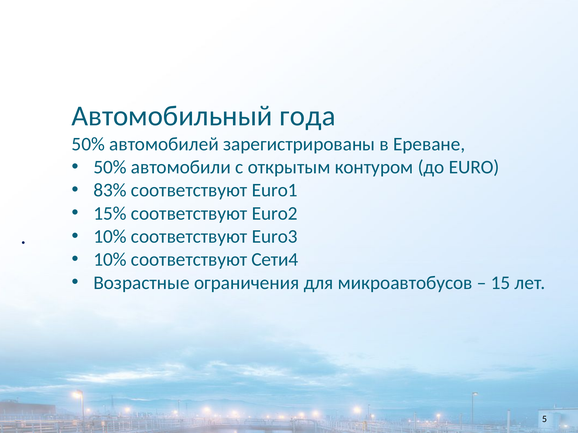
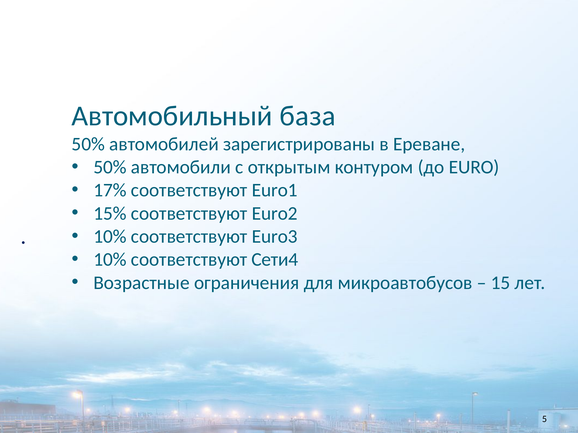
года: года -> база
83%: 83% -> 17%
